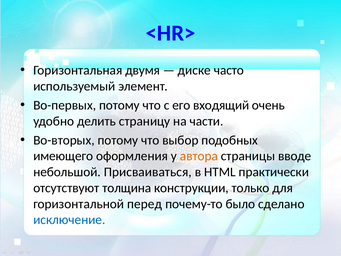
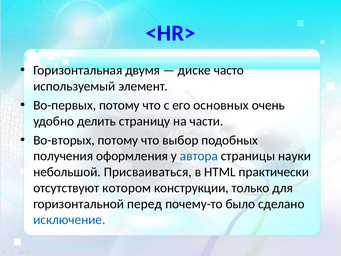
входящий: входящий -> основных
имеющего: имеющего -> получения
автора colour: orange -> blue
вводе: вводе -> науки
толщина: толщина -> котором
